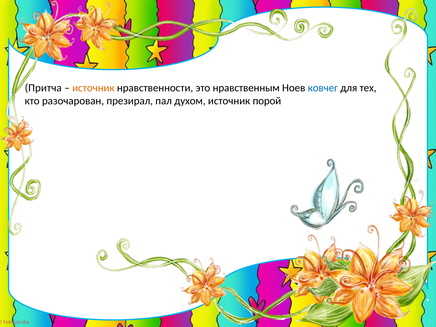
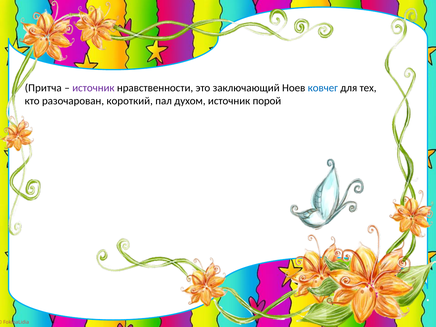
источник at (93, 88) colour: orange -> purple
нравственным: нравственным -> заключающий
презирал: презирал -> короткий
